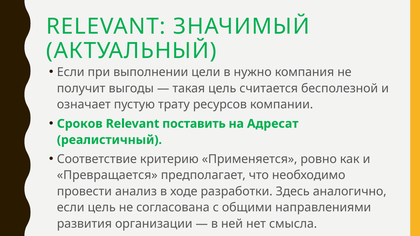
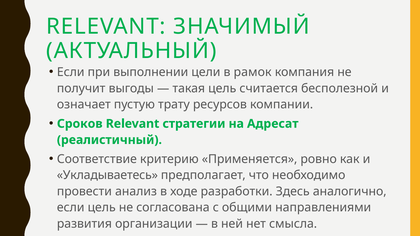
нужно: нужно -> рамок
поставить: поставить -> стратегии
Превращается: Превращается -> Укладываетесь
